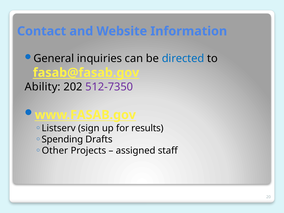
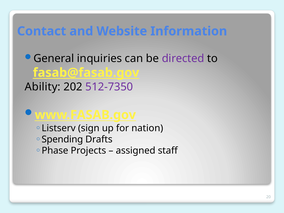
directed colour: blue -> purple
results: results -> nation
Other: Other -> Phase
